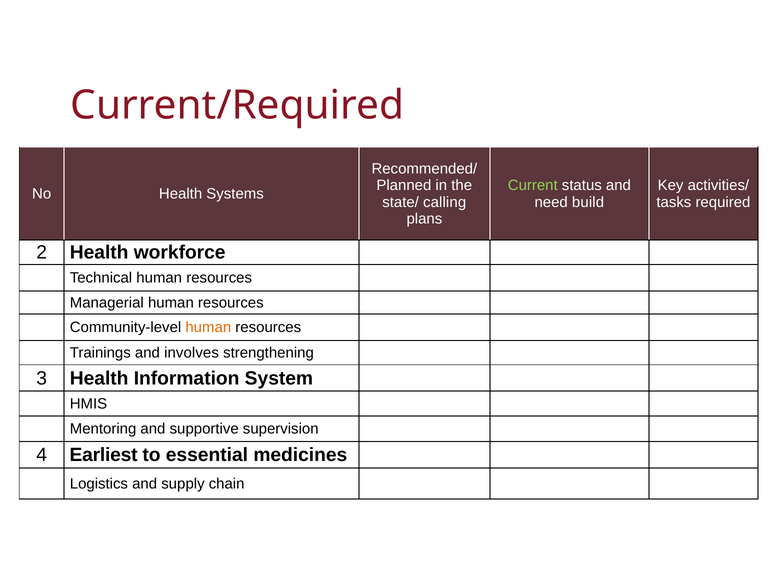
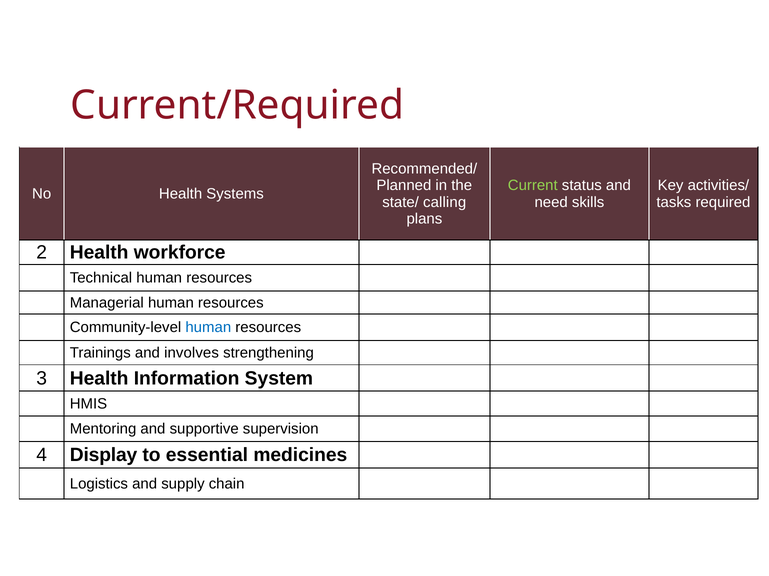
build: build -> skills
human at (208, 328) colour: orange -> blue
Earliest: Earliest -> Display
